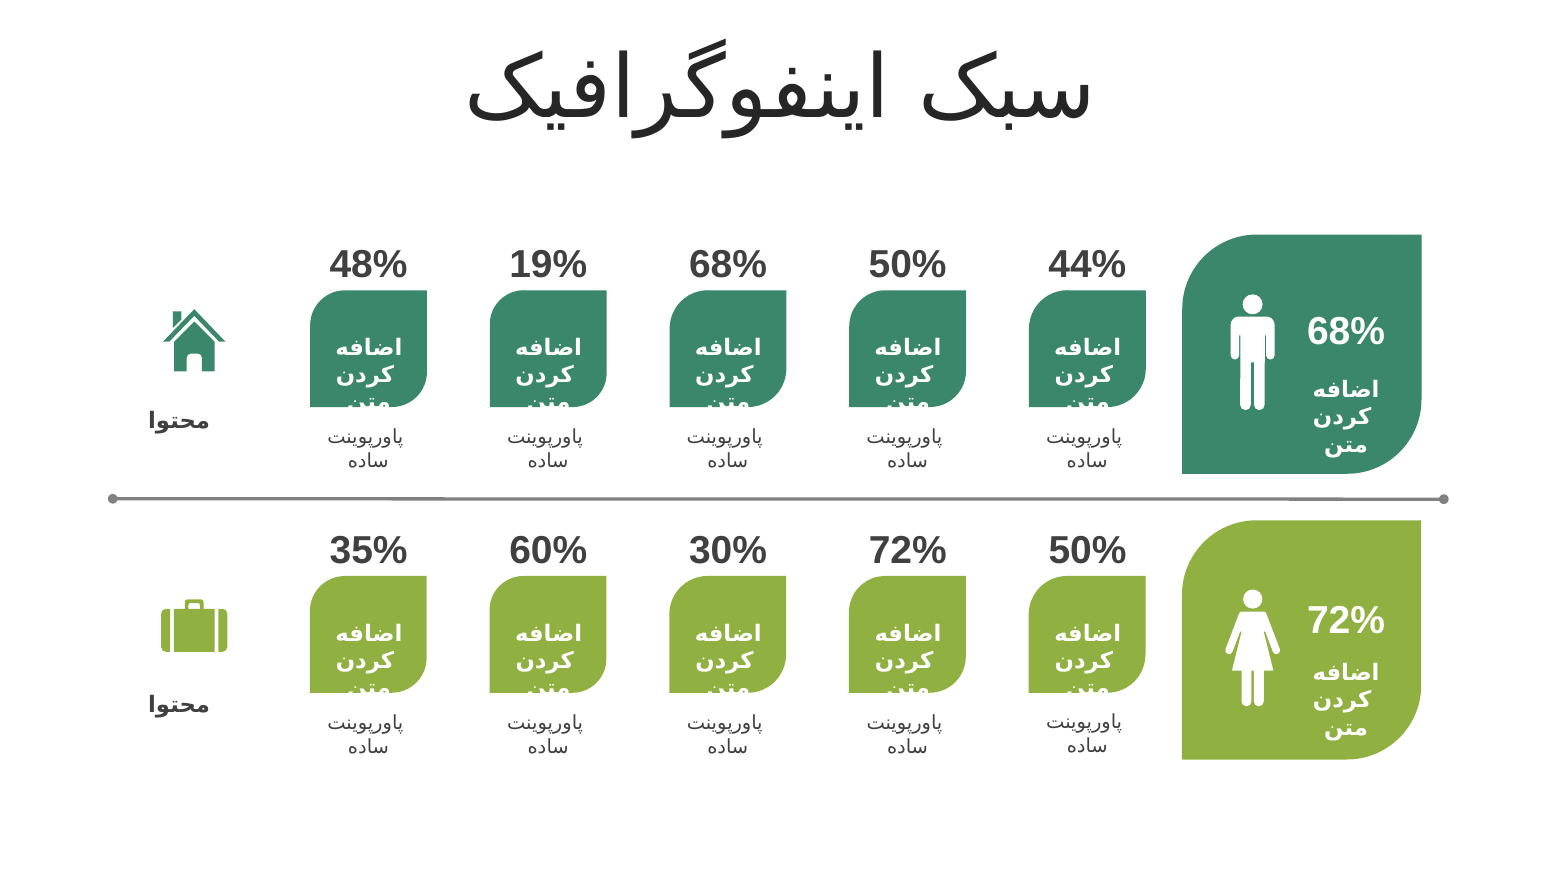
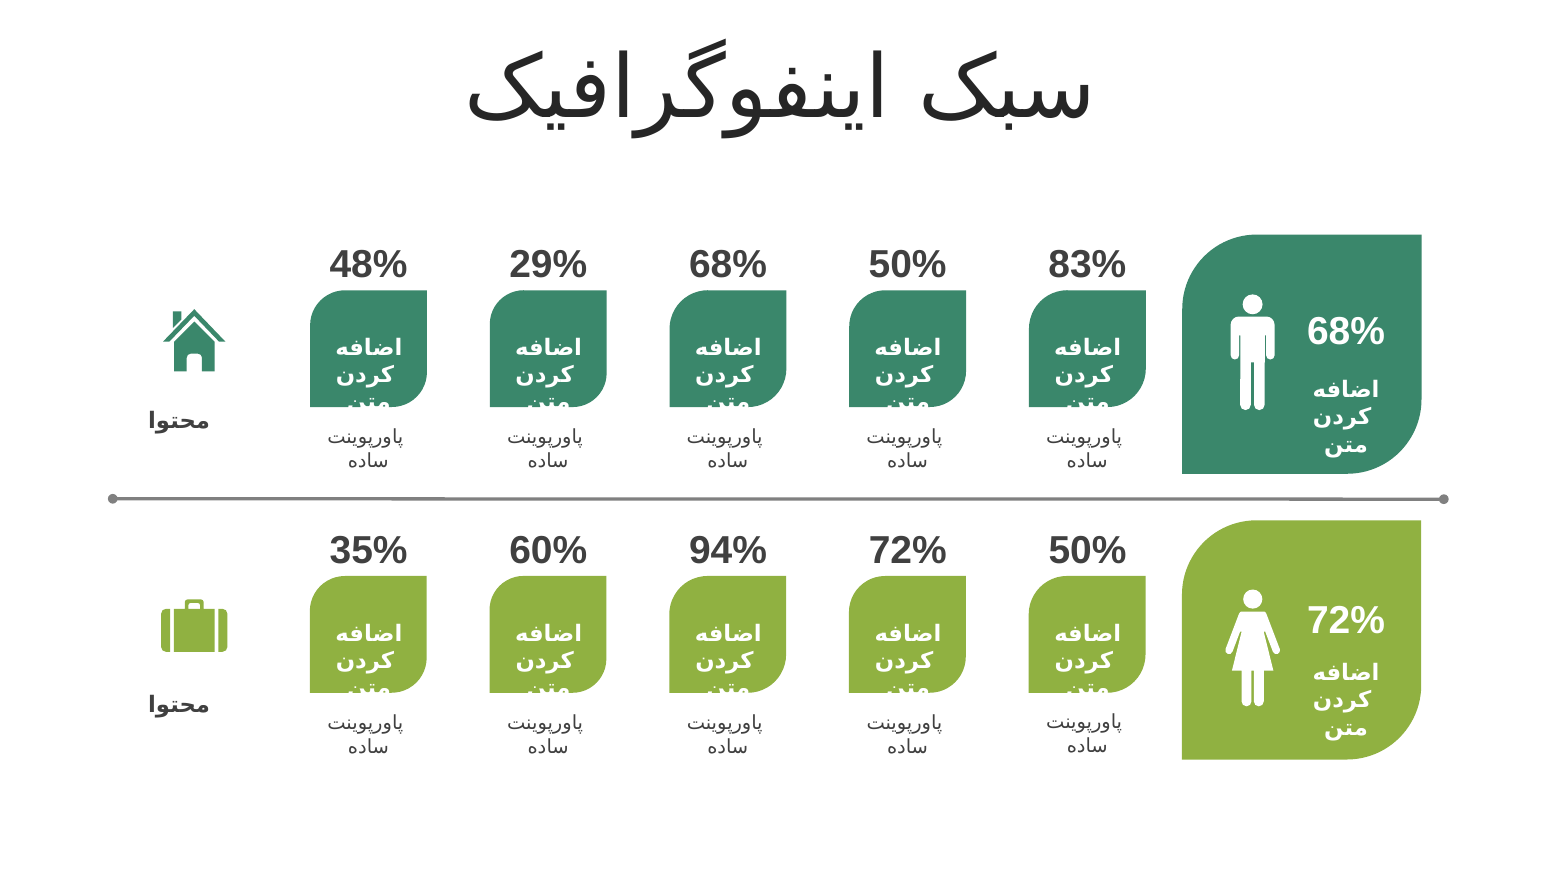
19%: 19% -> 29%
44%: 44% -> 83%
30%: 30% -> 94%
